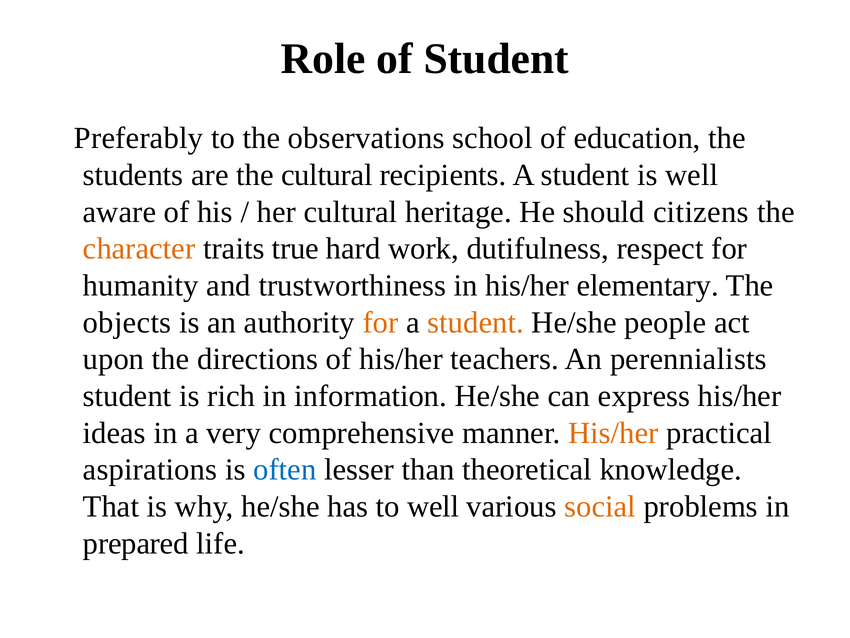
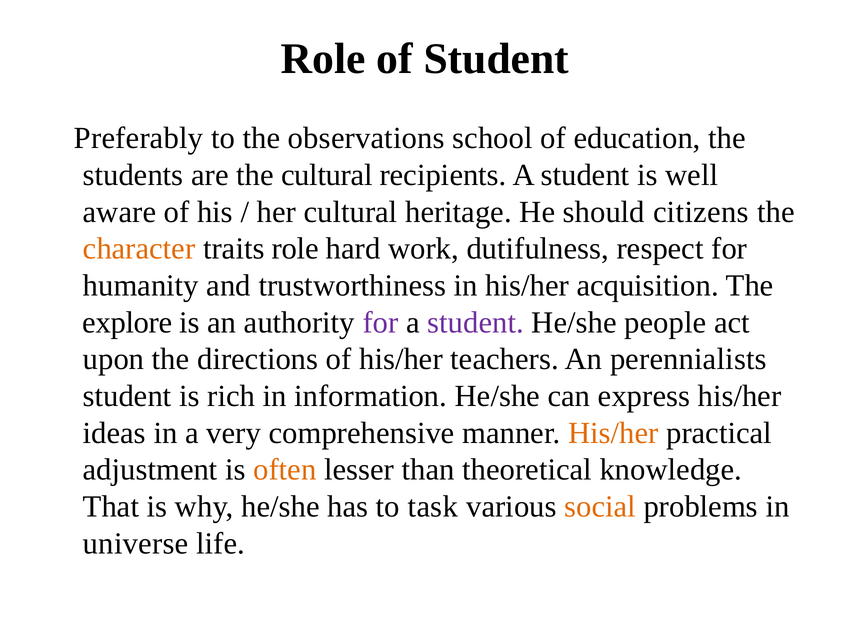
traits true: true -> role
elementary: elementary -> acquisition
objects: objects -> explore
for at (380, 322) colour: orange -> purple
student at (476, 322) colour: orange -> purple
aspirations: aspirations -> adjustment
often colour: blue -> orange
to well: well -> task
prepared: prepared -> universe
